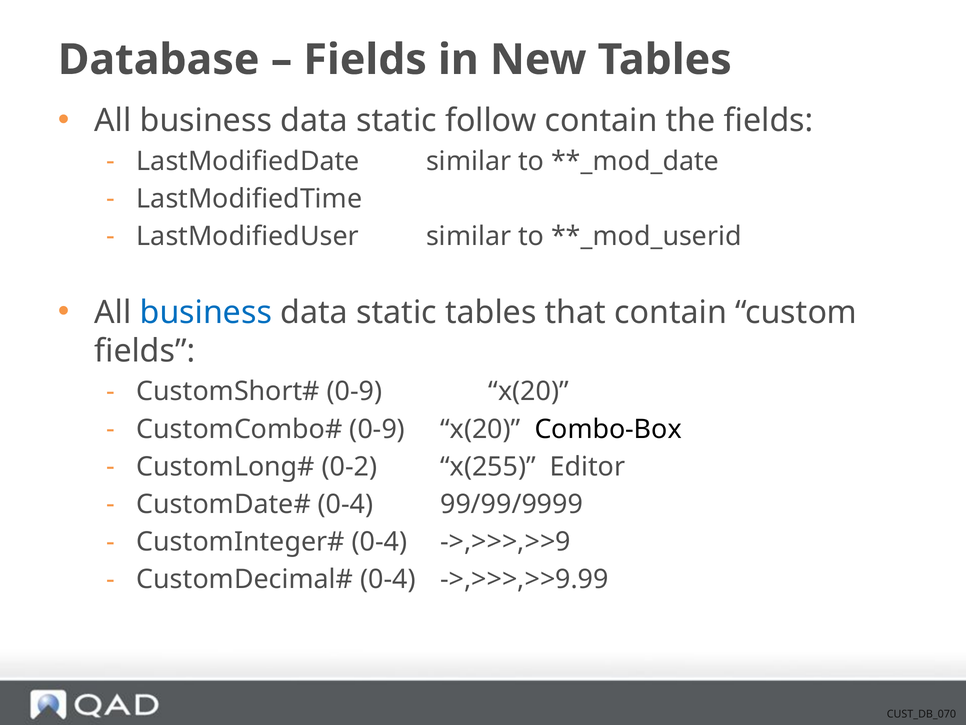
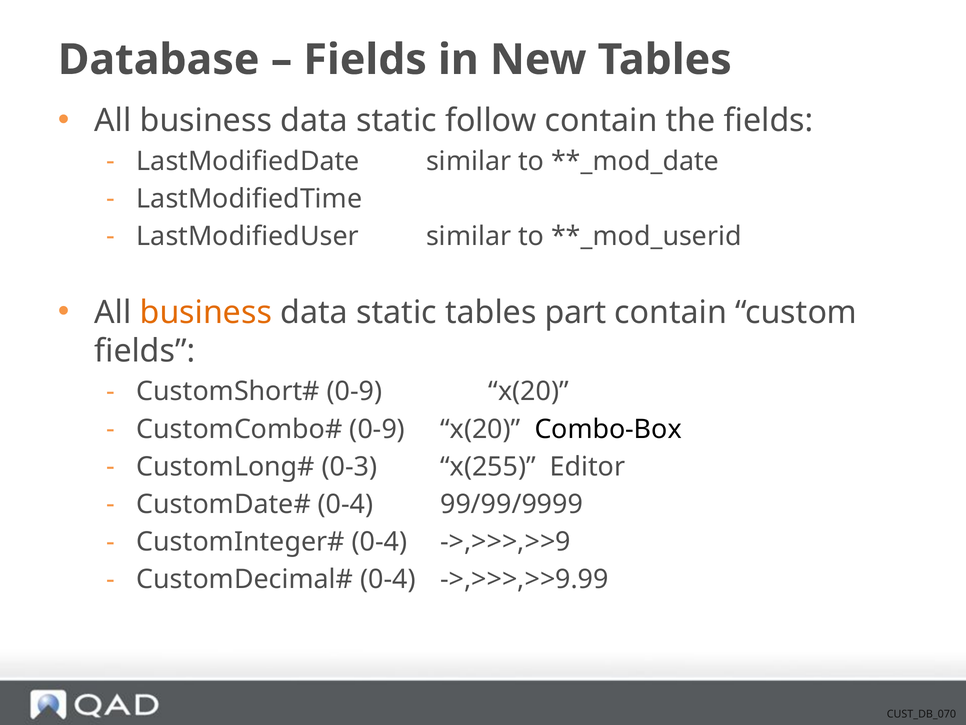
business at (206, 312) colour: blue -> orange
that: that -> part
0-2: 0-2 -> 0-3
